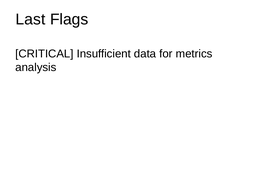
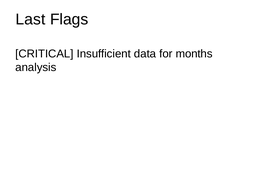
metrics: metrics -> months
